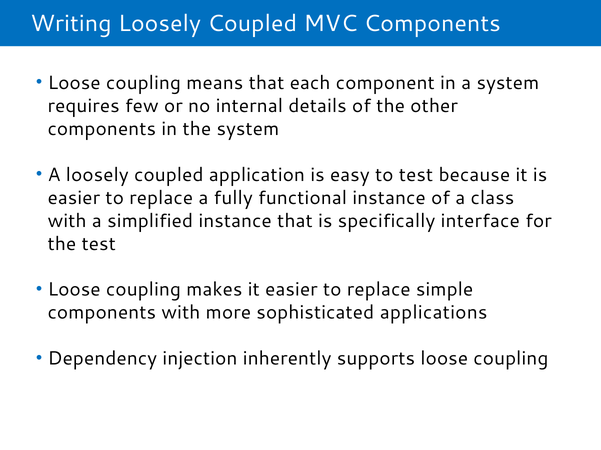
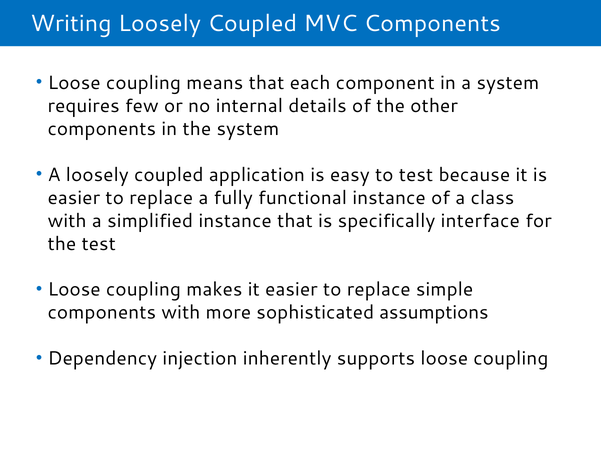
applications: applications -> assumptions
